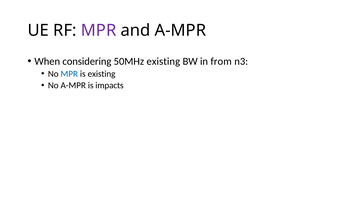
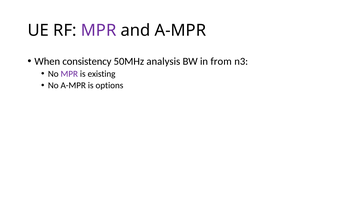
considering: considering -> consistency
50MHz existing: existing -> analysis
MPR at (69, 74) colour: blue -> purple
impacts: impacts -> options
